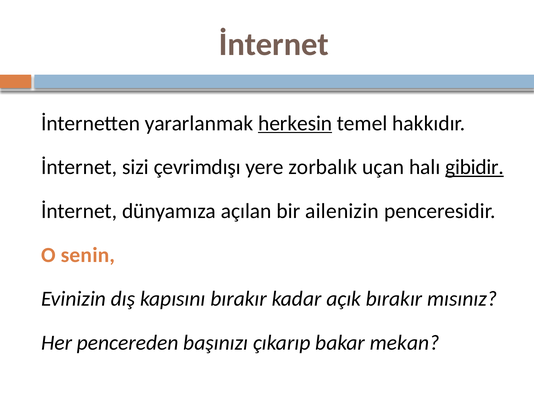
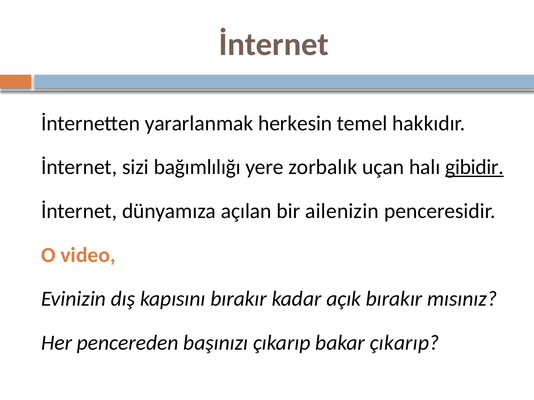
herkesin underline: present -> none
çevrimdışı: çevrimdışı -> bağımlılığı
senin: senin -> video
bakar mekan: mekan -> çıkarıp
